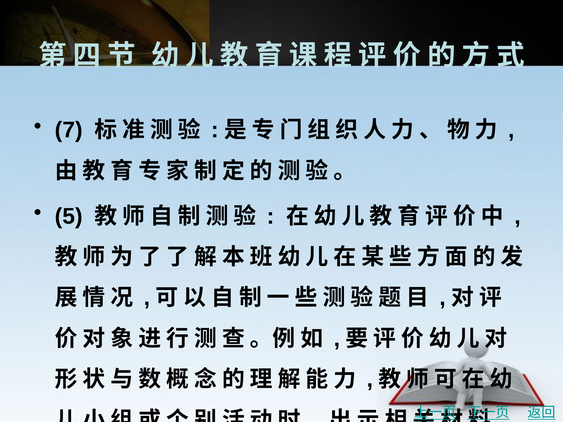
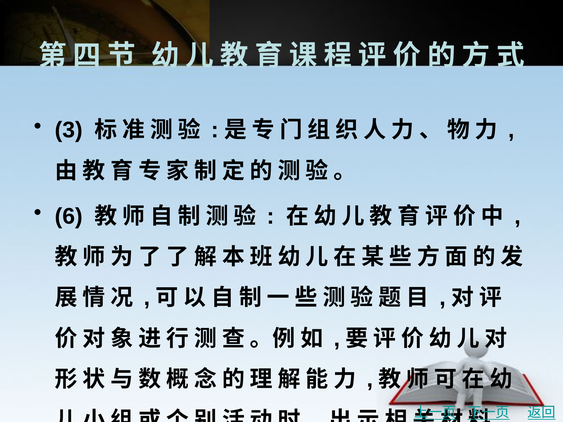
7: 7 -> 3
5: 5 -> 6
